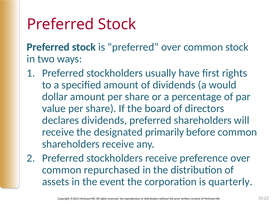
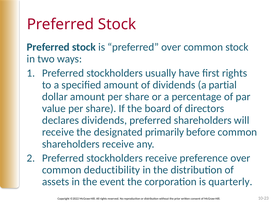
would: would -> partial
repurchased: repurchased -> deductibility
